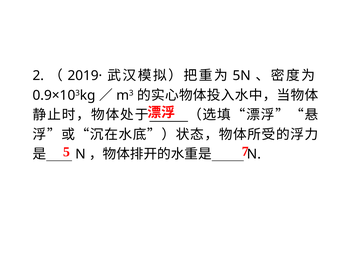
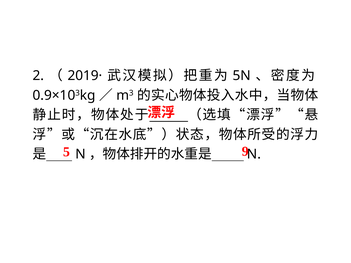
7: 7 -> 9
